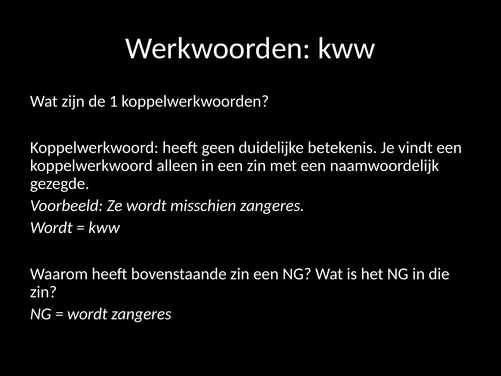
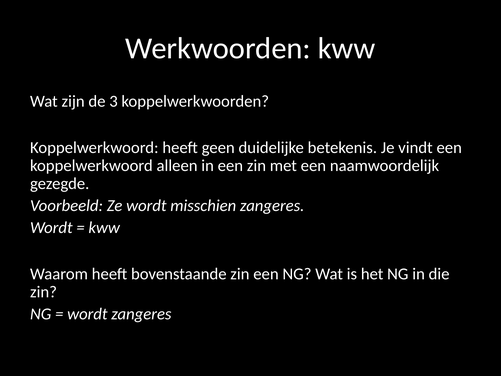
1: 1 -> 3
